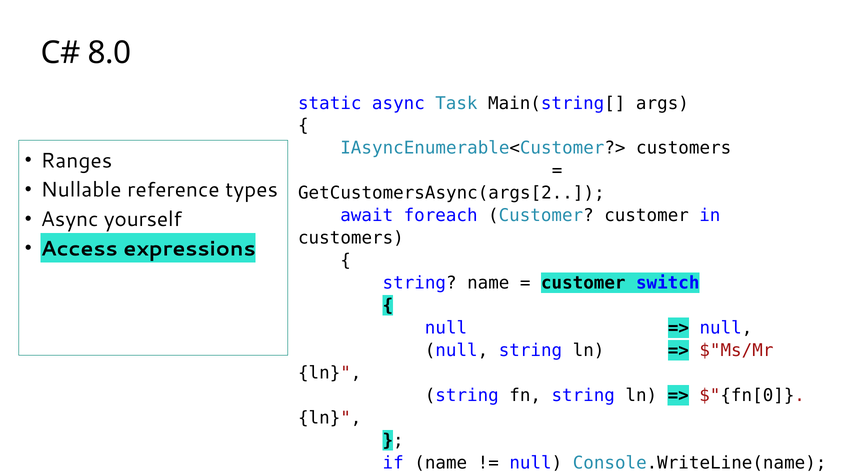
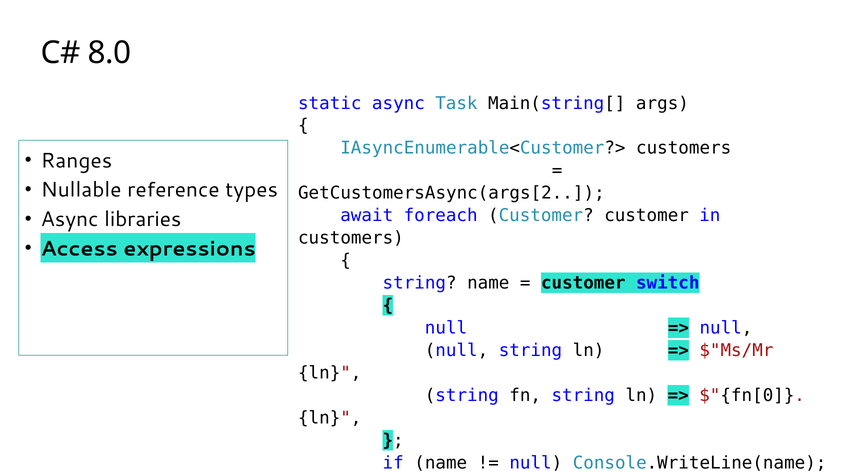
yourself: yourself -> libraries
